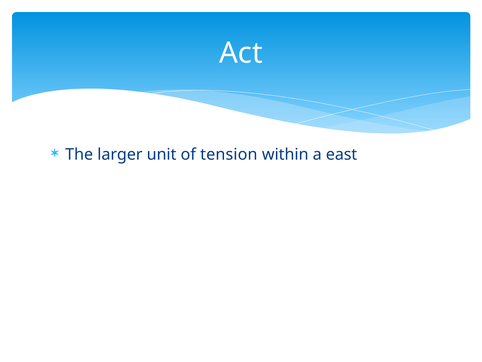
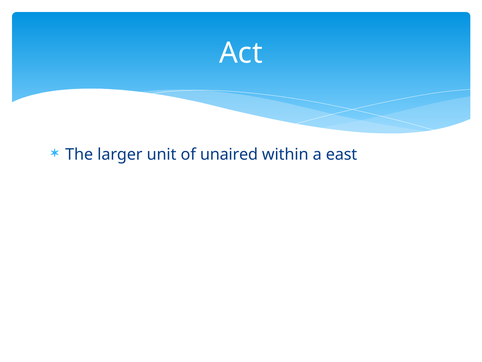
tension: tension -> unaired
